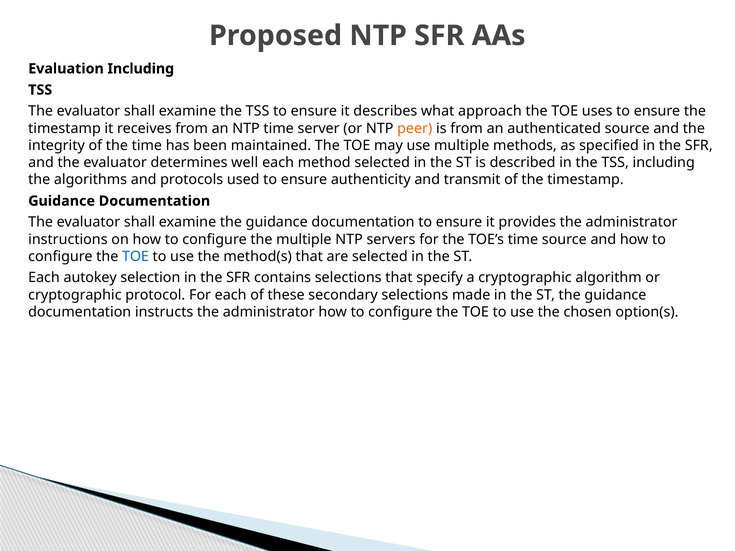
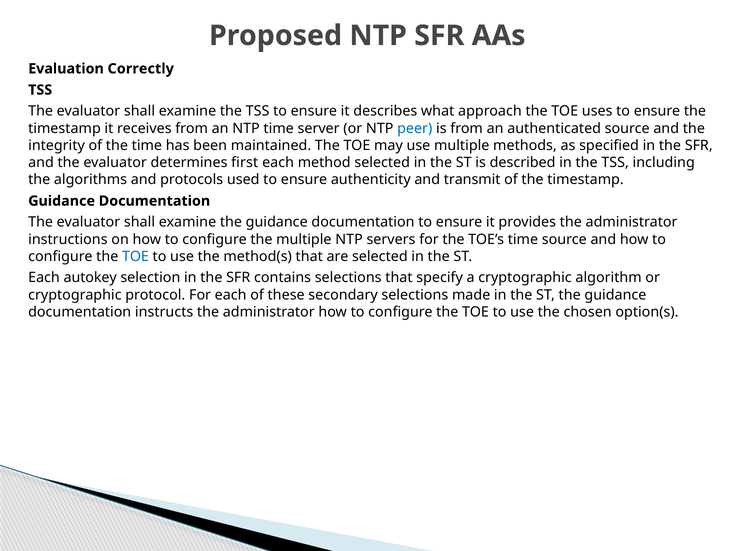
Evaluation Including: Including -> Correctly
peer colour: orange -> blue
well: well -> first
